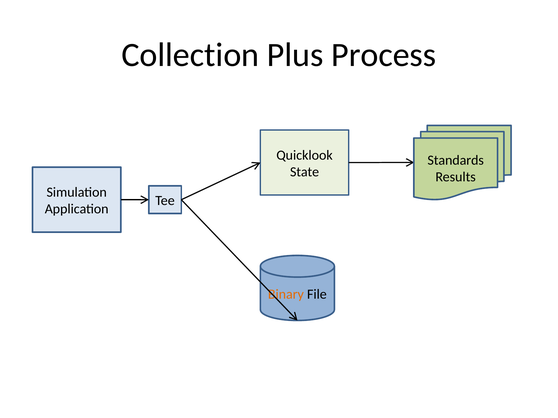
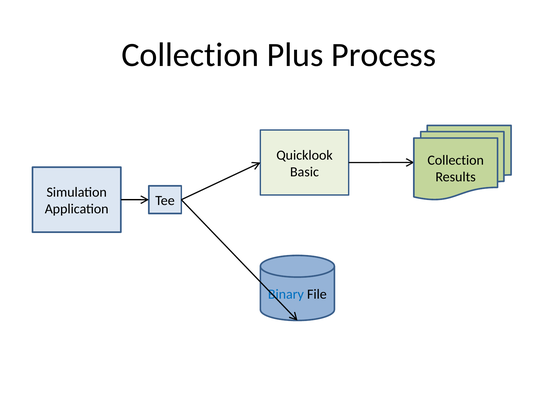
Standards at (456, 160): Standards -> Collection
State: State -> Basic
Binary colour: orange -> blue
